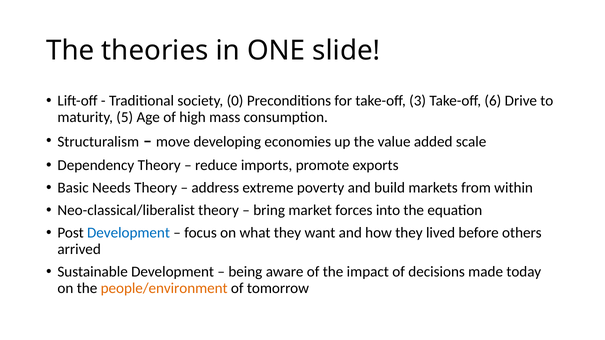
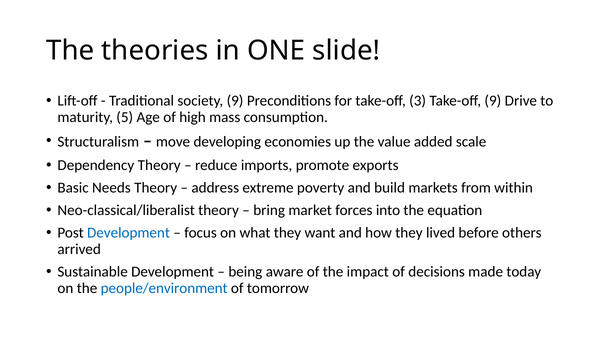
society 0: 0 -> 9
Take-off 6: 6 -> 9
people/environment colour: orange -> blue
